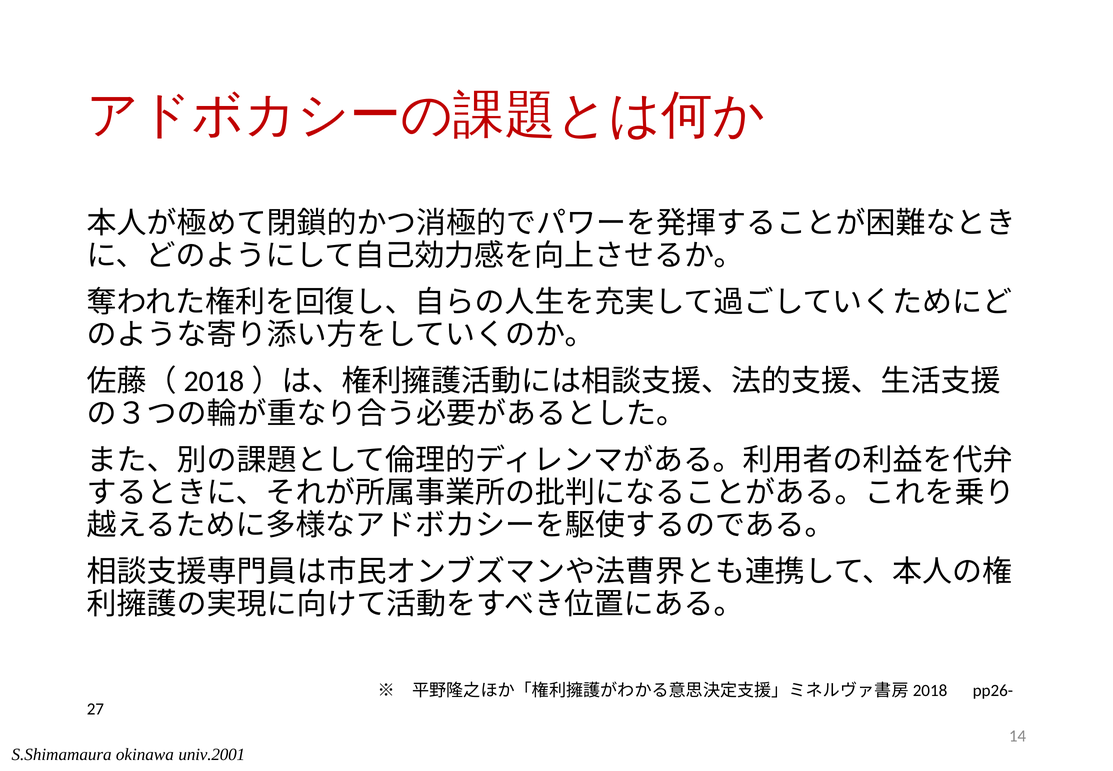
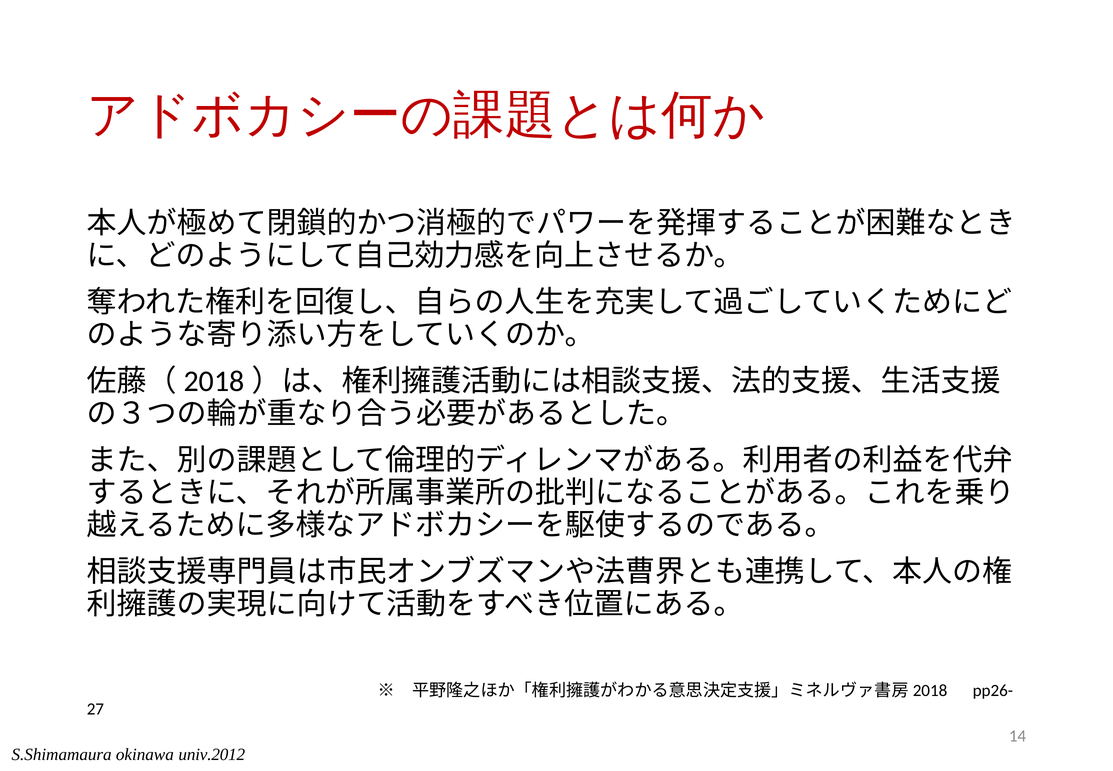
univ.2001: univ.2001 -> univ.2012
